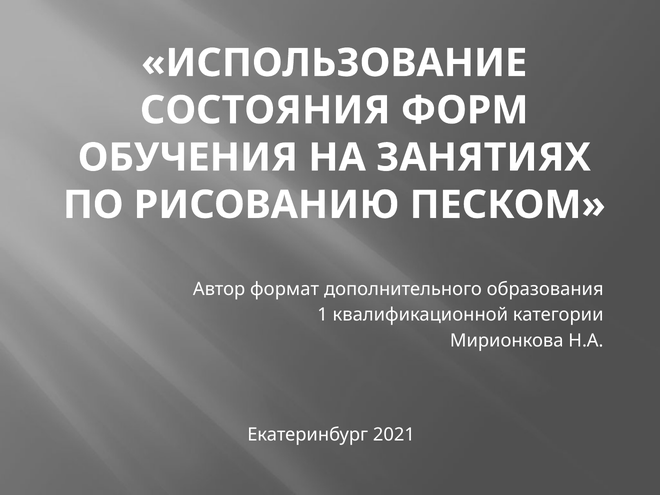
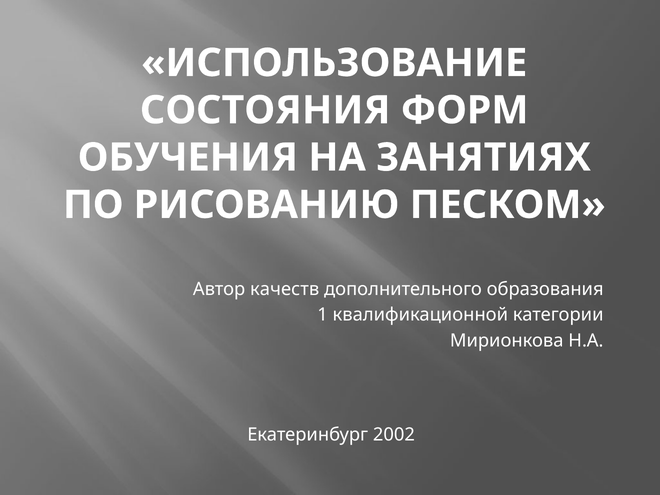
формат: формат -> качеств
2021: 2021 -> 2002
